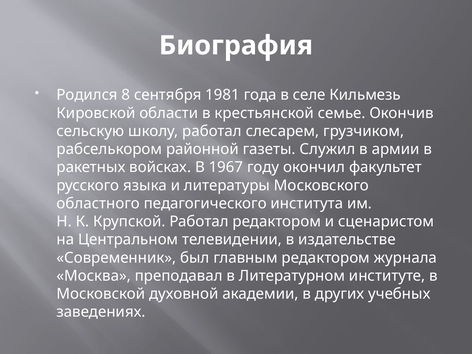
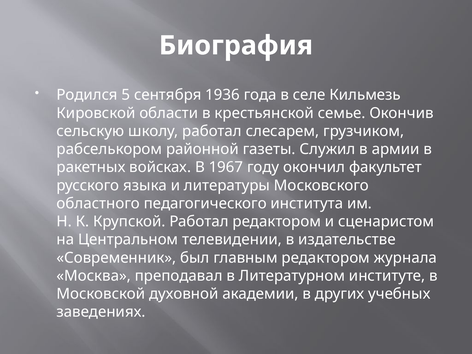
8: 8 -> 5
1981: 1981 -> 1936
